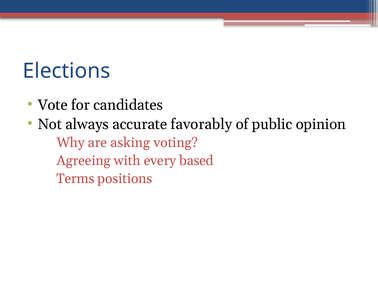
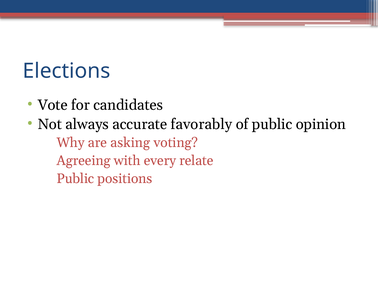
based: based -> relate
Terms at (75, 178): Terms -> Public
